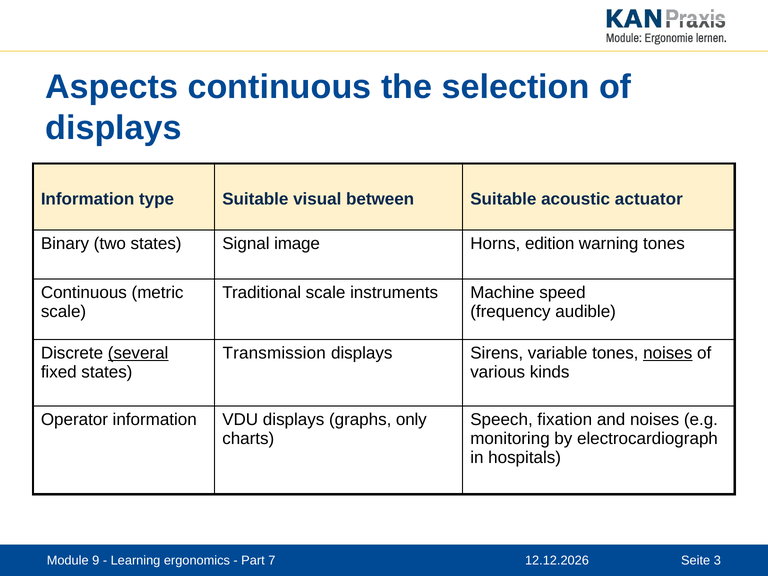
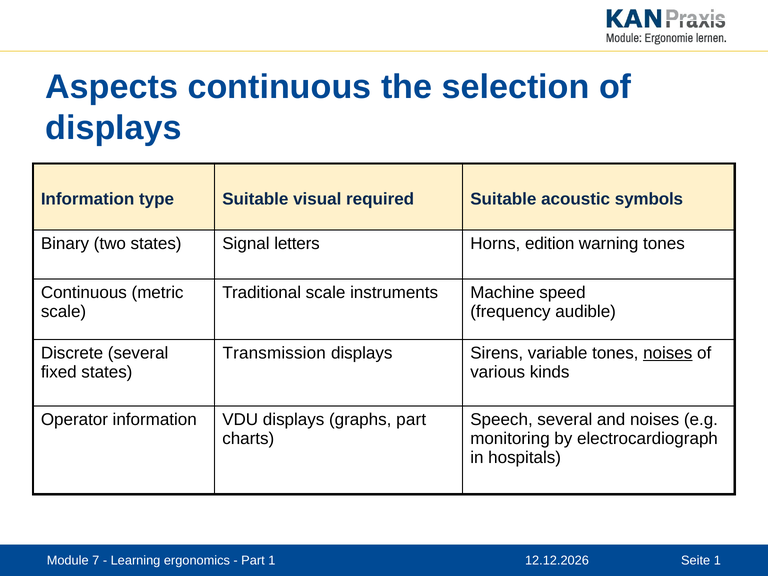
between: between -> required
actuator: actuator -> symbols
image: image -> letters
several at (138, 353) underline: present -> none
graphs only: only -> part
Speech fixation: fixation -> several
9: 9 -> 7
Part 7: 7 -> 1
3 at (717, 560): 3 -> 1
